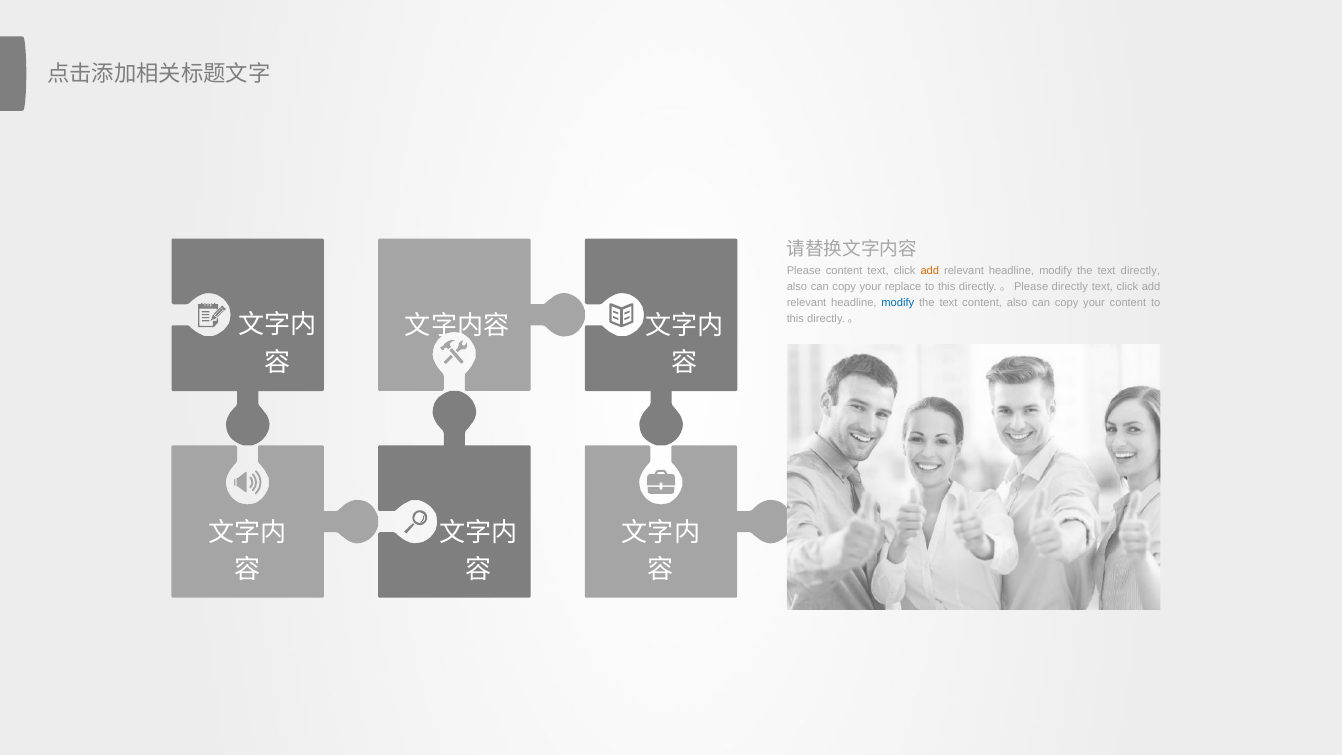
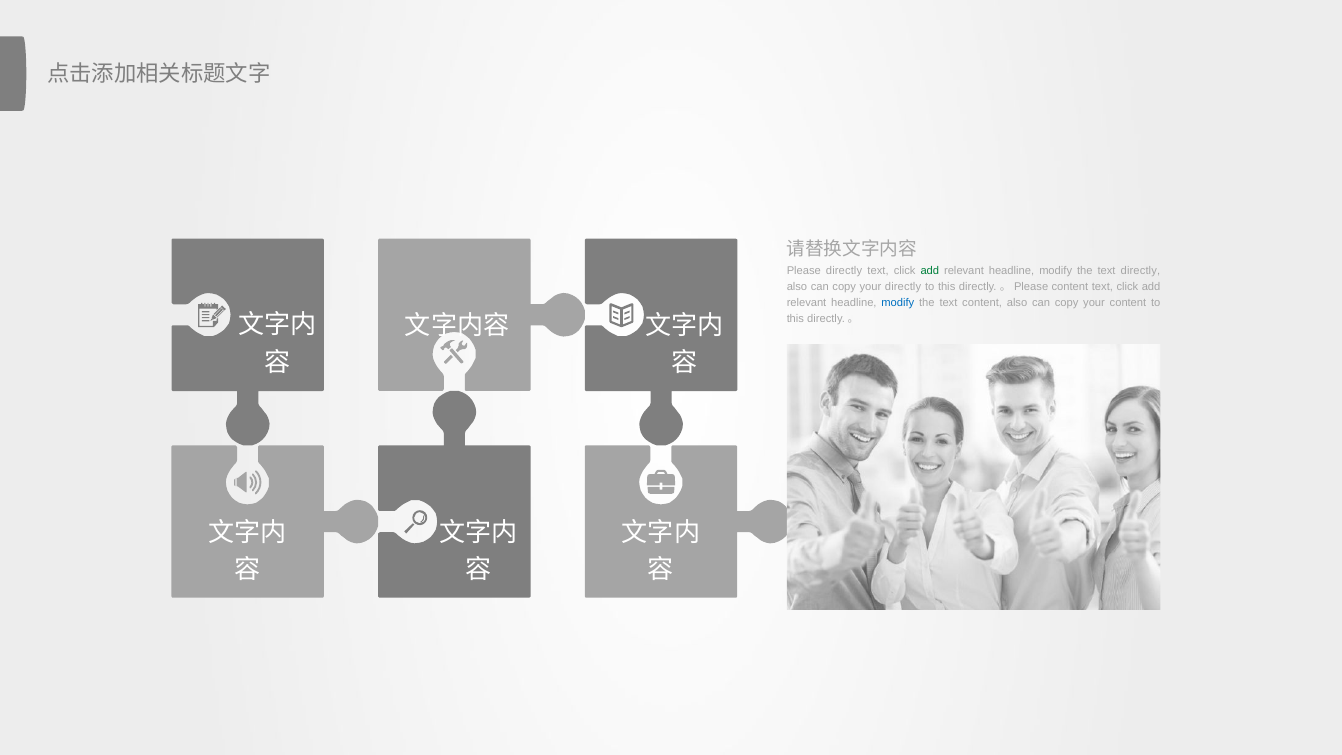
Please content: content -> directly
add at (930, 271) colour: orange -> green
your replace: replace -> directly
Please directly: directly -> content
